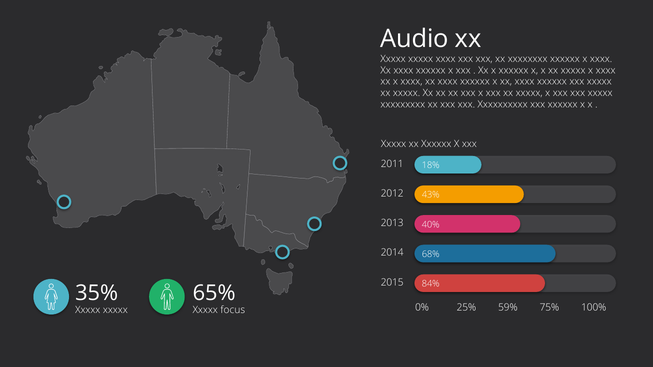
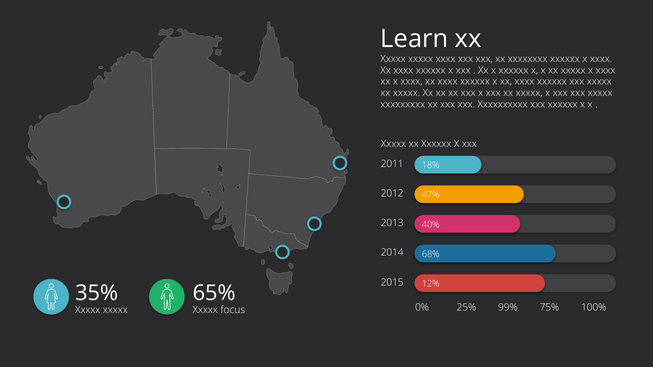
Audio: Audio -> Learn
43%: 43% -> 47%
84%: 84% -> 12%
59%: 59% -> 99%
